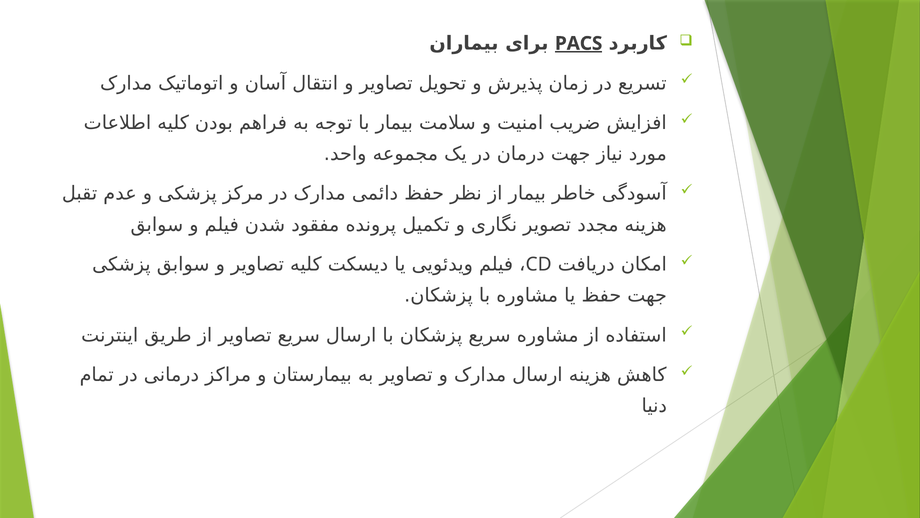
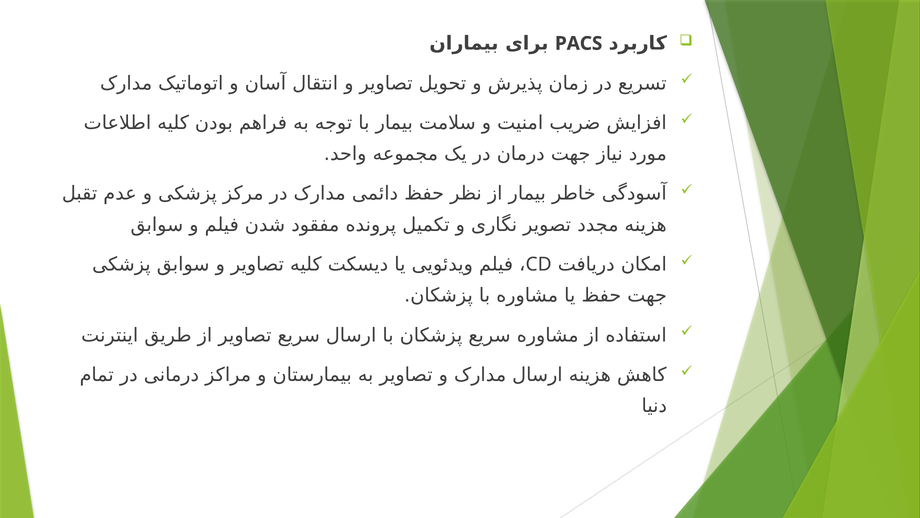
PACS underline: present -> none
